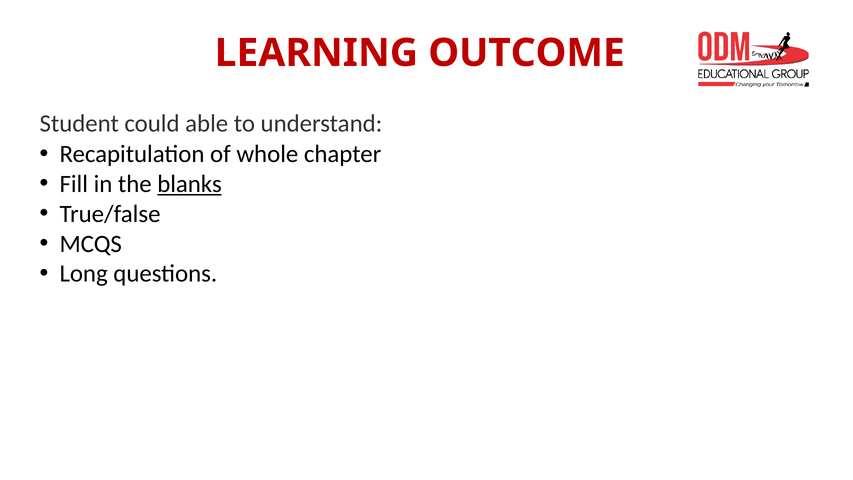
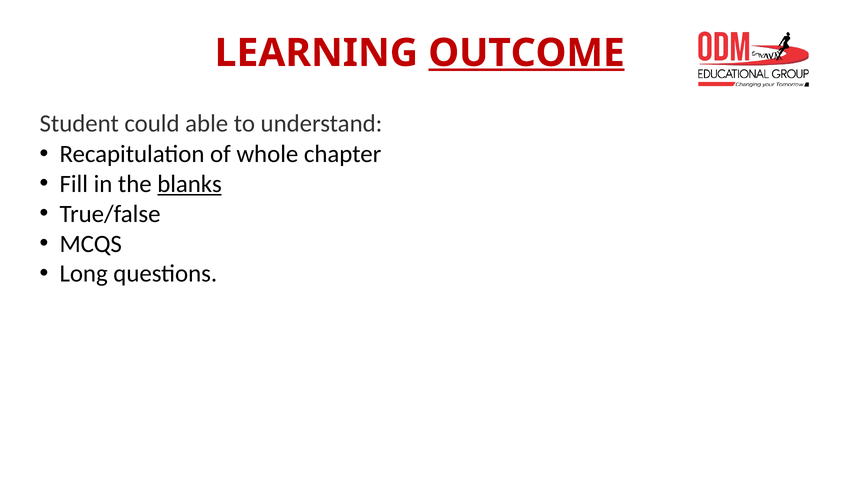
OUTCOME underline: none -> present
